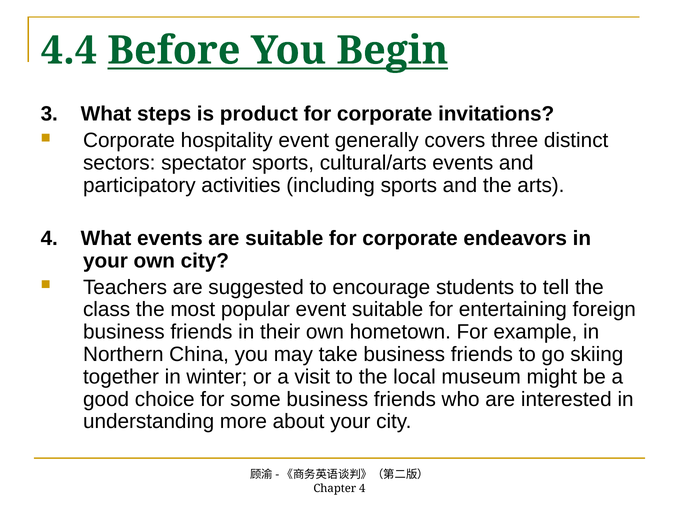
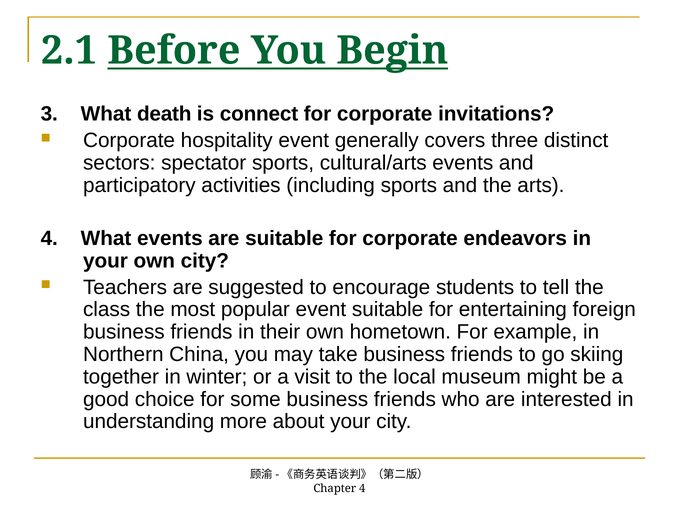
4.4: 4.4 -> 2.1
steps: steps -> death
product: product -> connect
